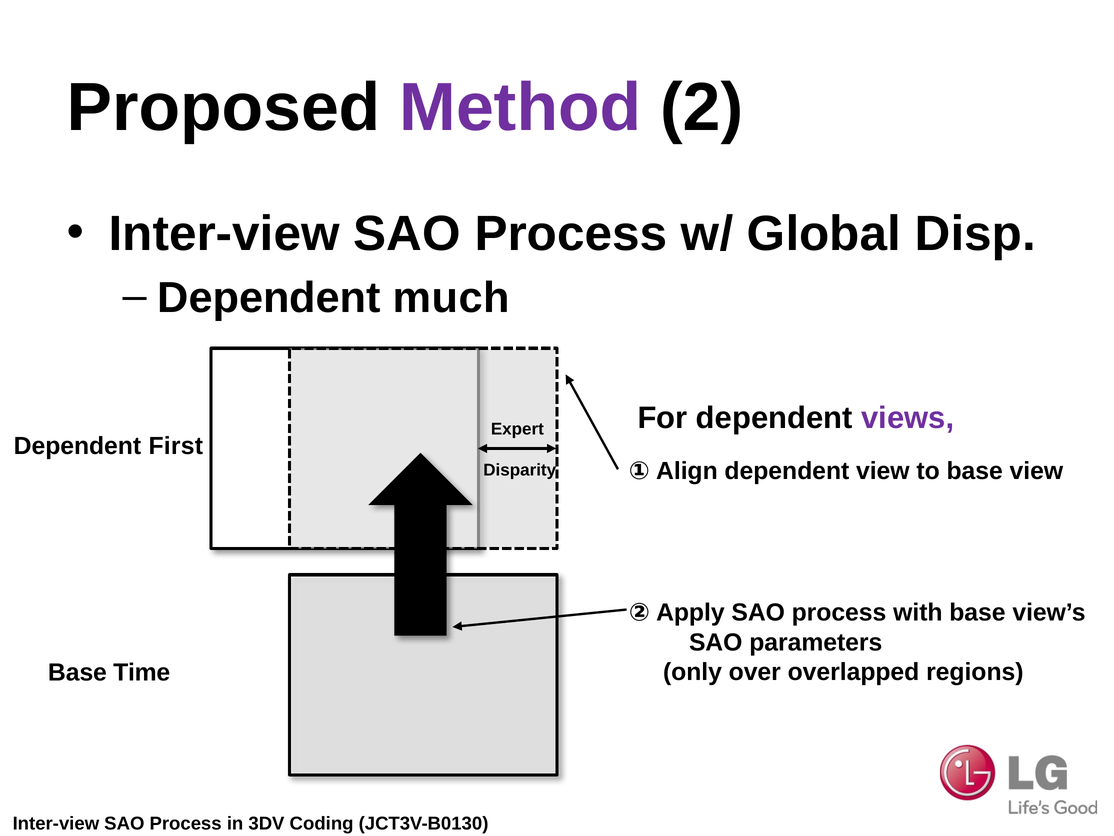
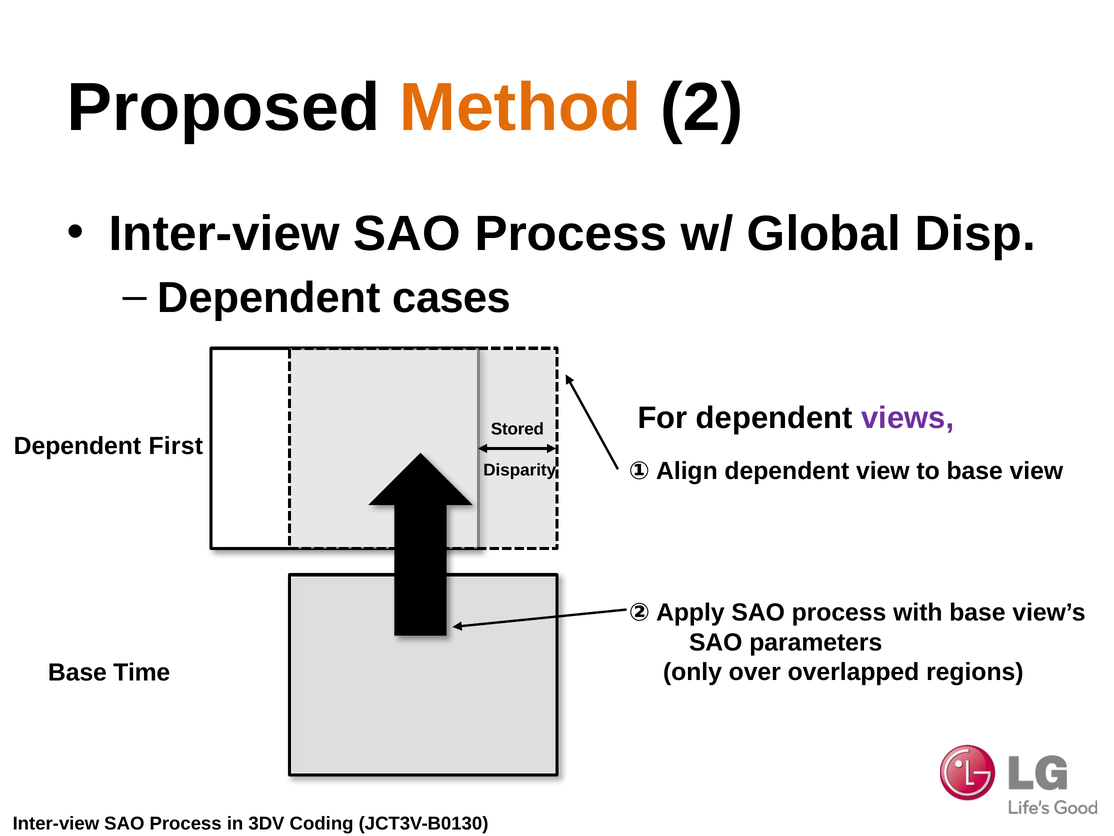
Method colour: purple -> orange
much: much -> cases
Expert: Expert -> Stored
